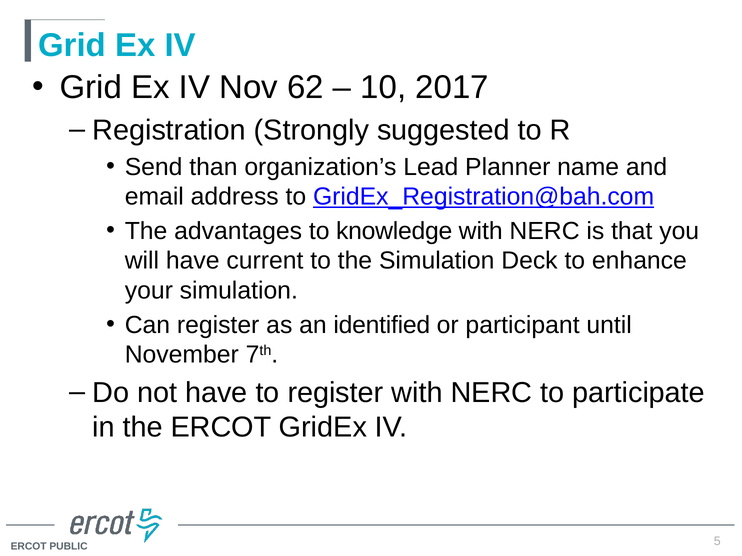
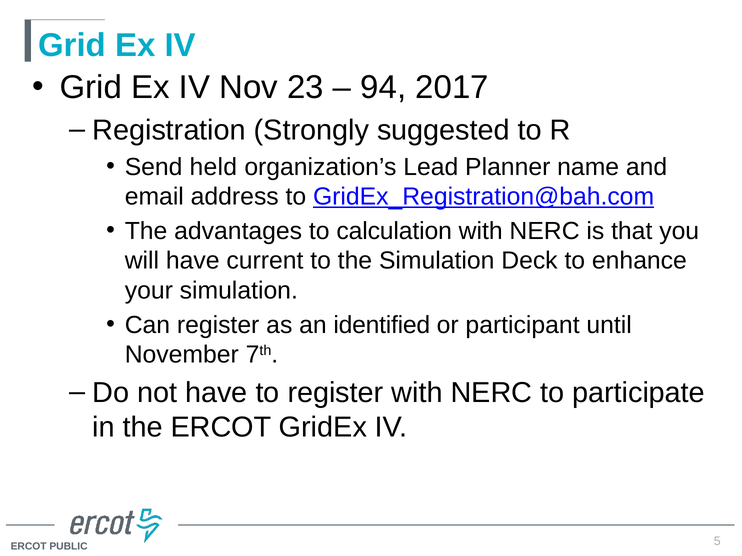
62: 62 -> 23
10: 10 -> 94
than: than -> held
knowledge: knowledge -> calculation
